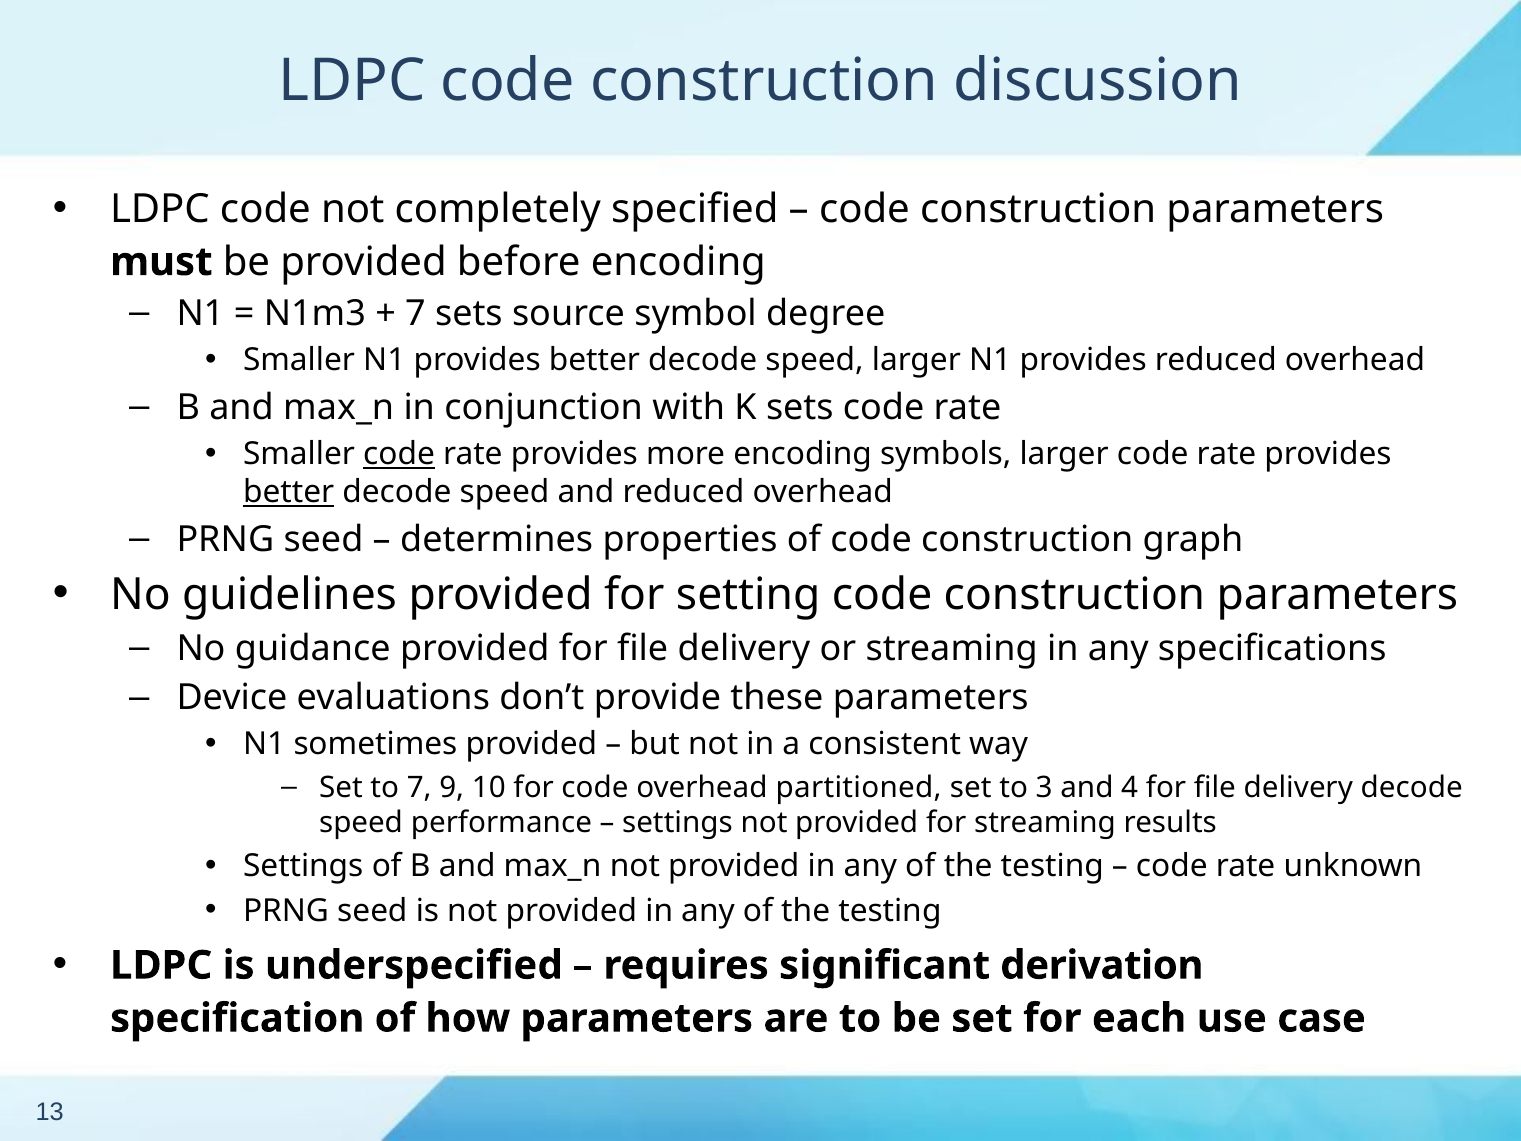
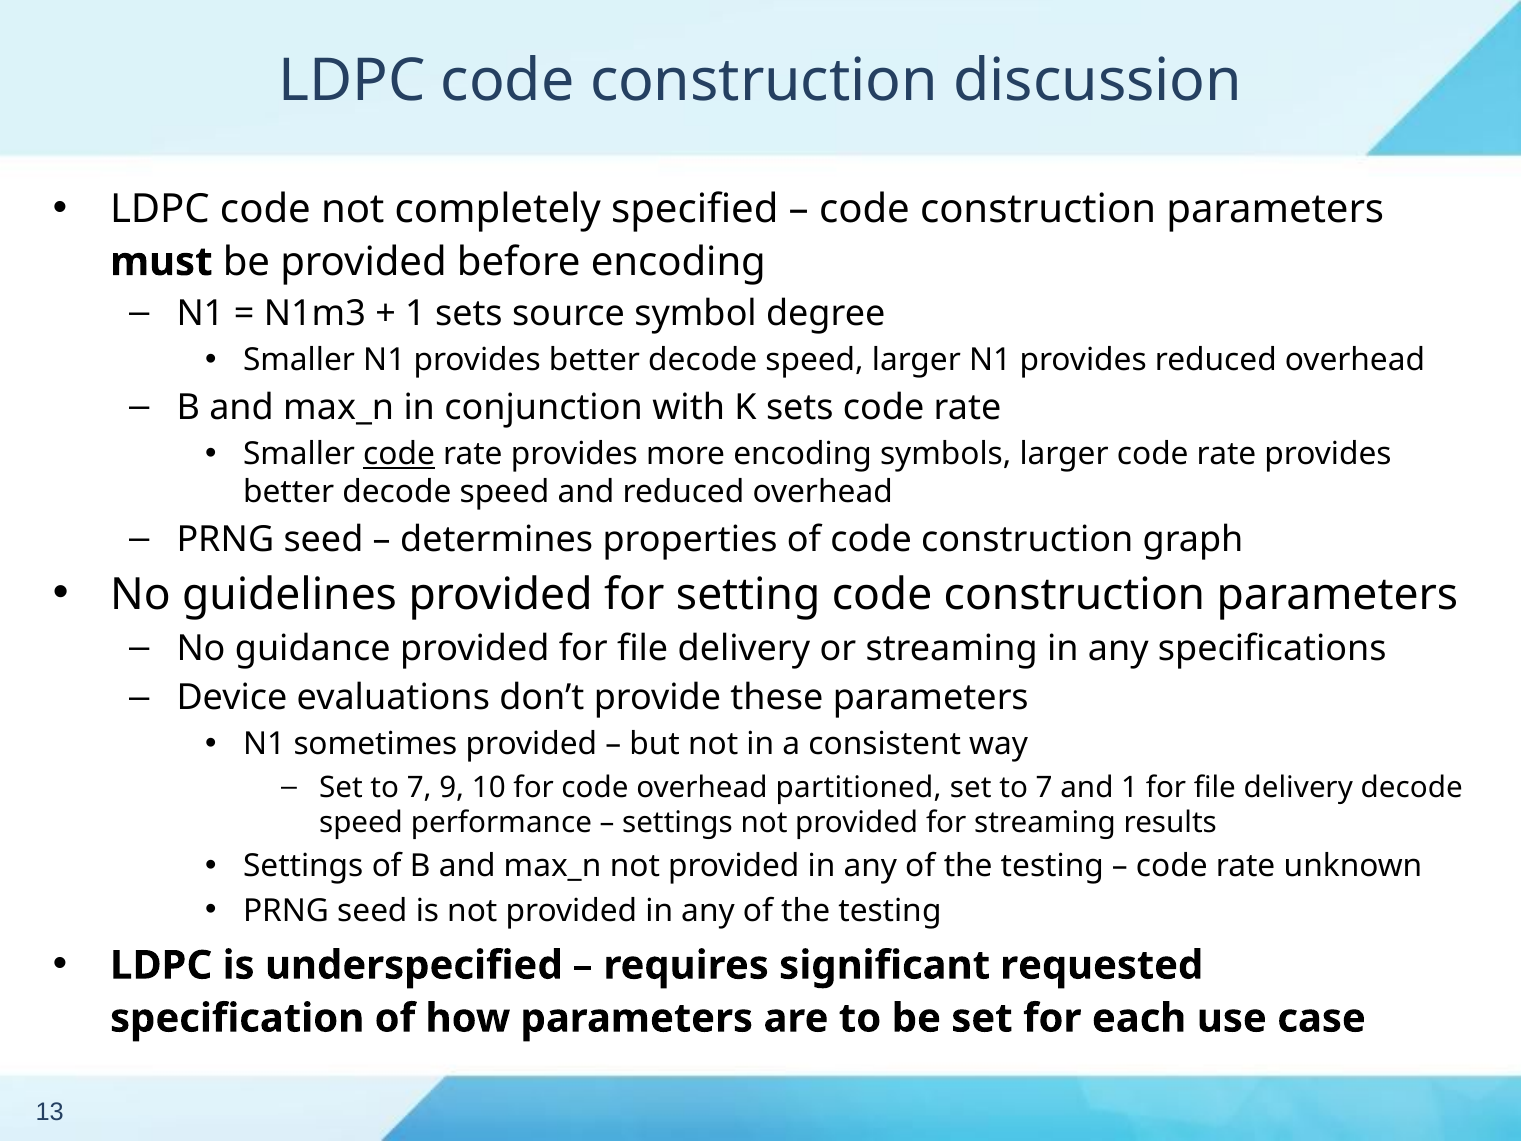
7 at (415, 313): 7 -> 1
better at (289, 492) underline: present -> none
3 at (1044, 787): 3 -> 7
and 4: 4 -> 1
derivation: derivation -> requested
